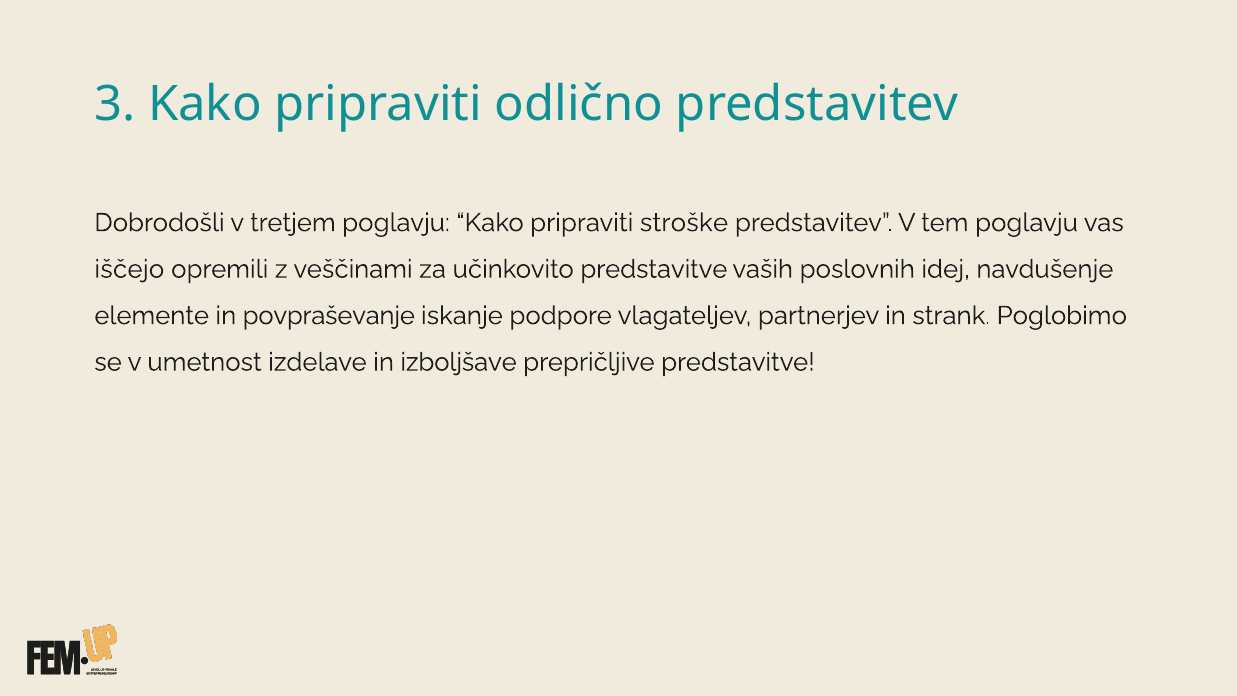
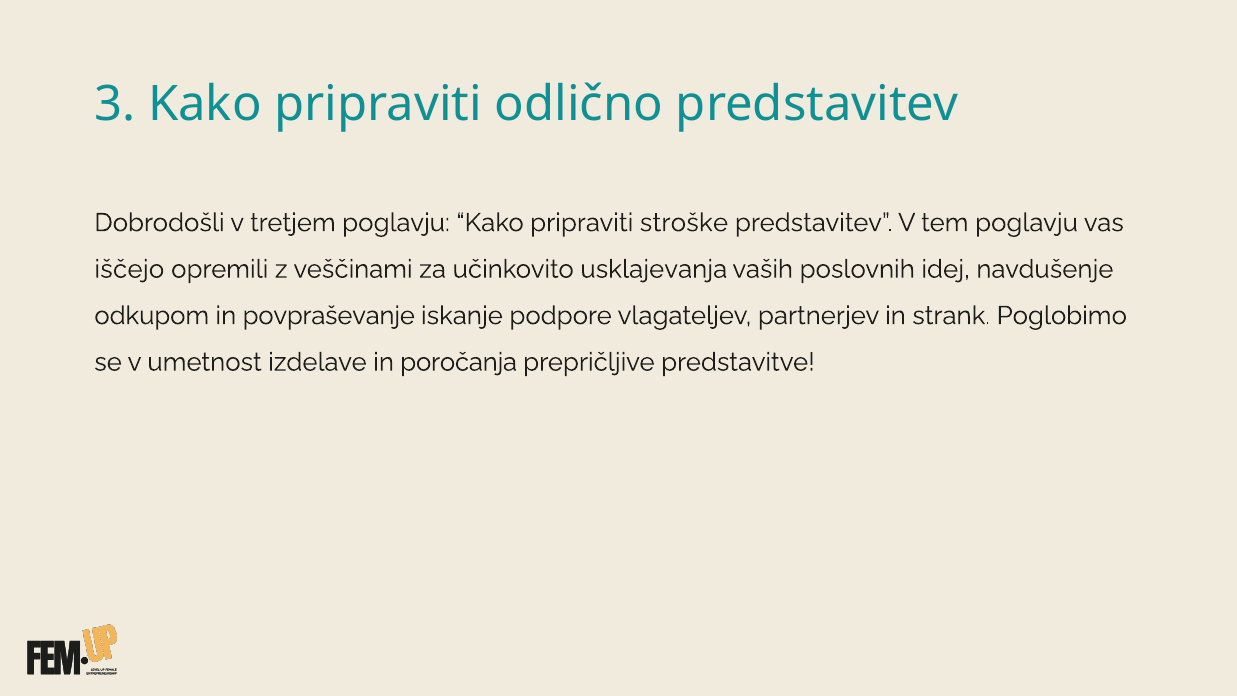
učinkovito predstavitve: predstavitve -> usklajevanja
elemente: elemente -> odkupom
izboljšave: izboljšave -> poročanja
